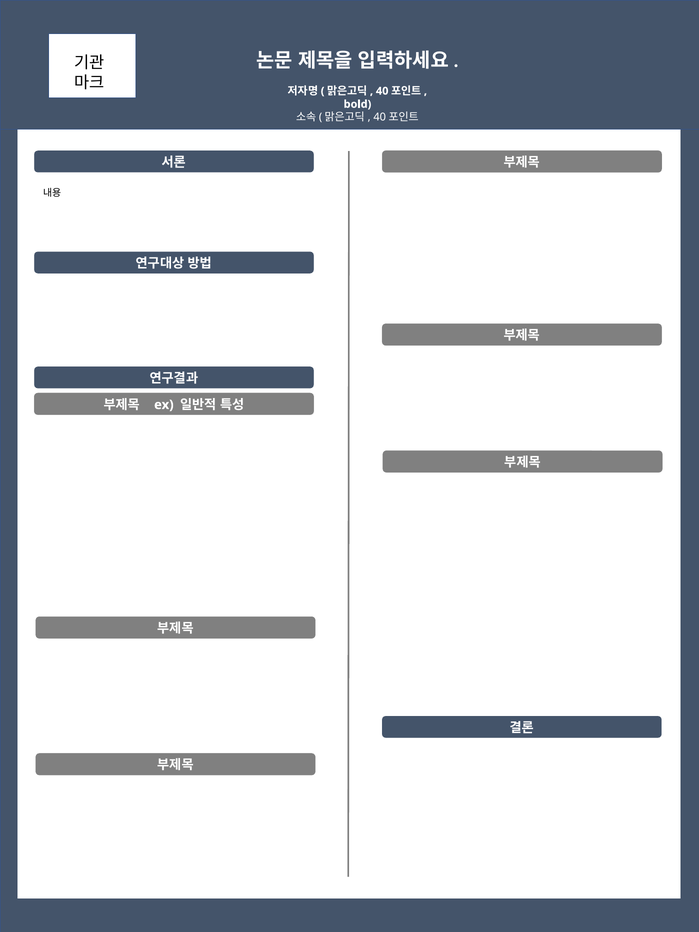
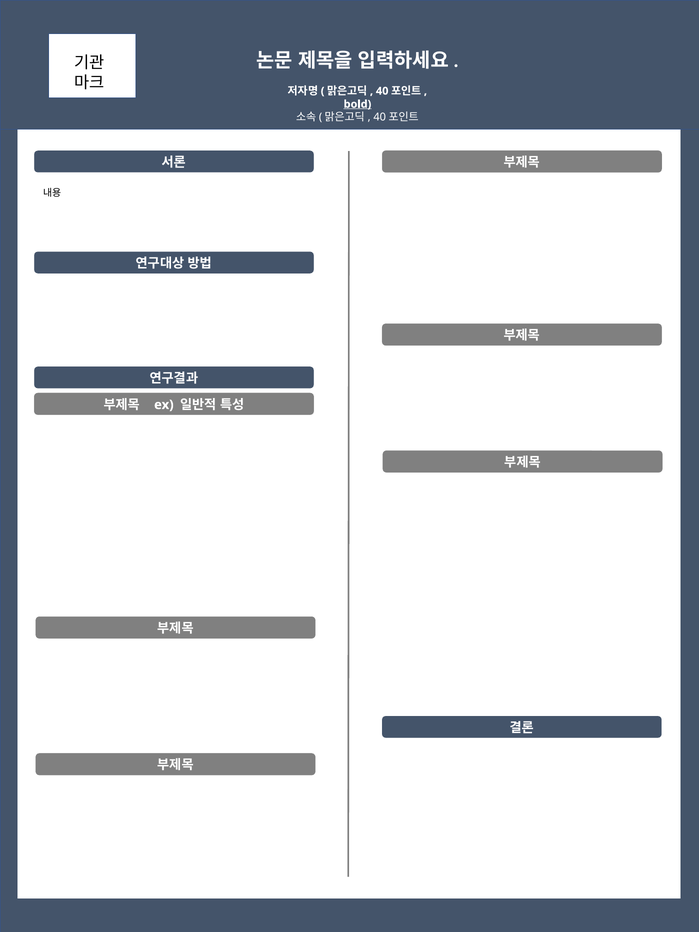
bold underline: none -> present
